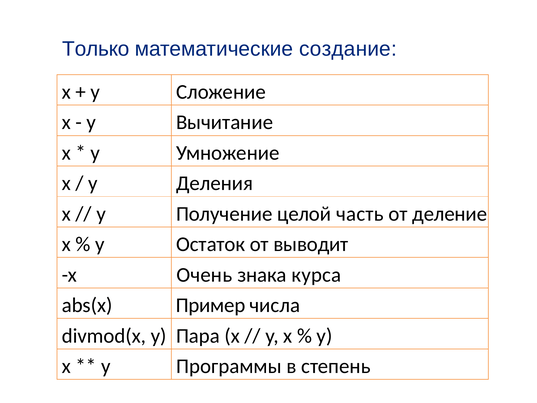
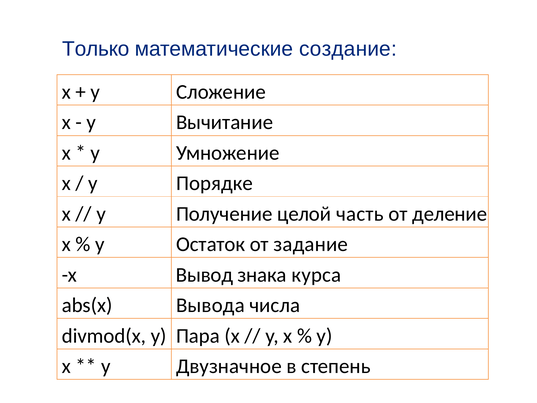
Деления: Деления -> Порядке
выводит: выводит -> задание
Очень: Очень -> Вывод
Пример: Пример -> Вывода
Программы: Программы -> Двузначное
